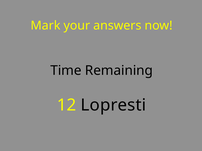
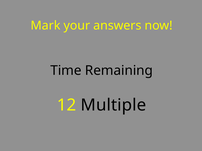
Lopresti: Lopresti -> Multiple
